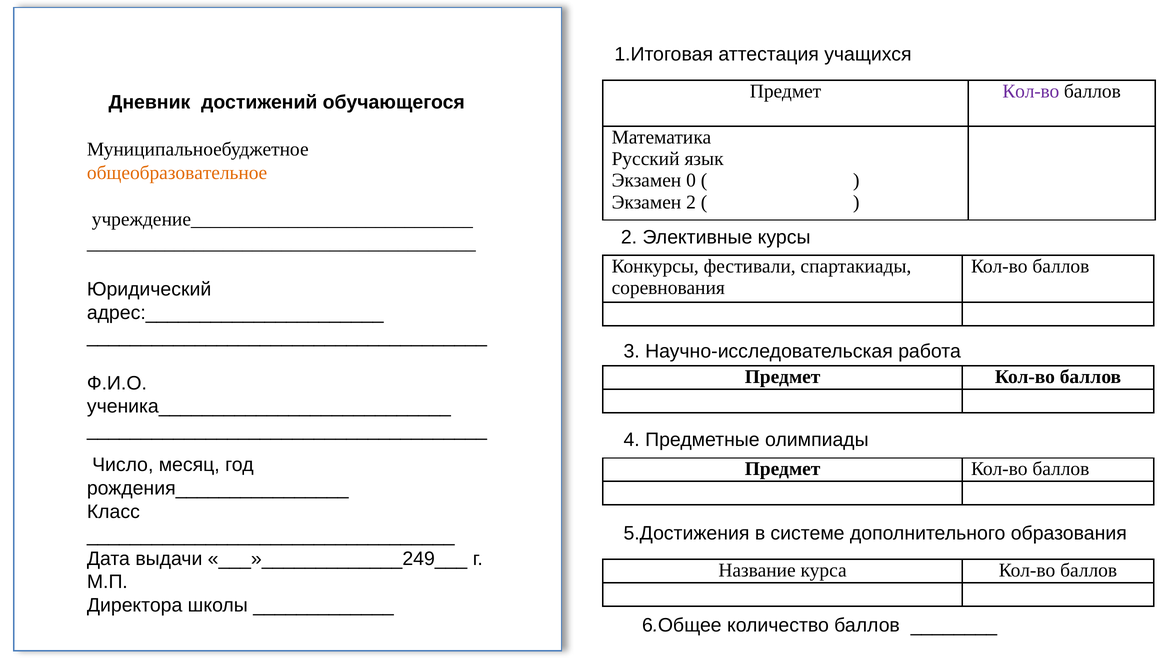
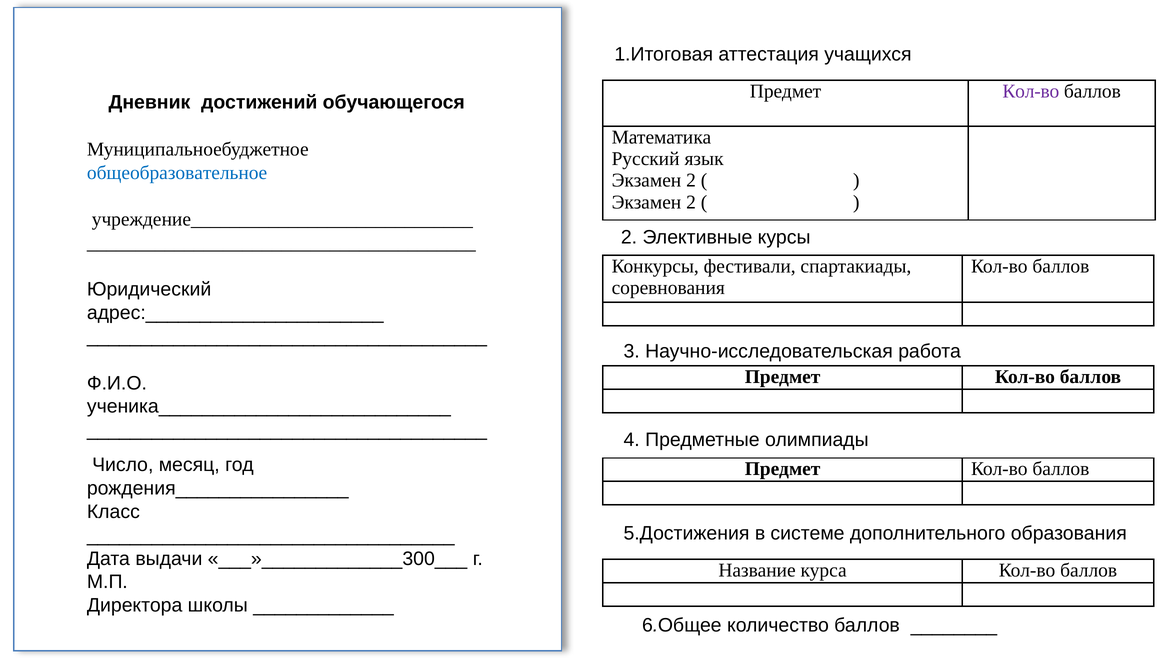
общеобразовательное colour: orange -> blue
0 at (691, 180): 0 -> 2
___»_____________249___: ___»_____________249___ -> ___»_____________300___
